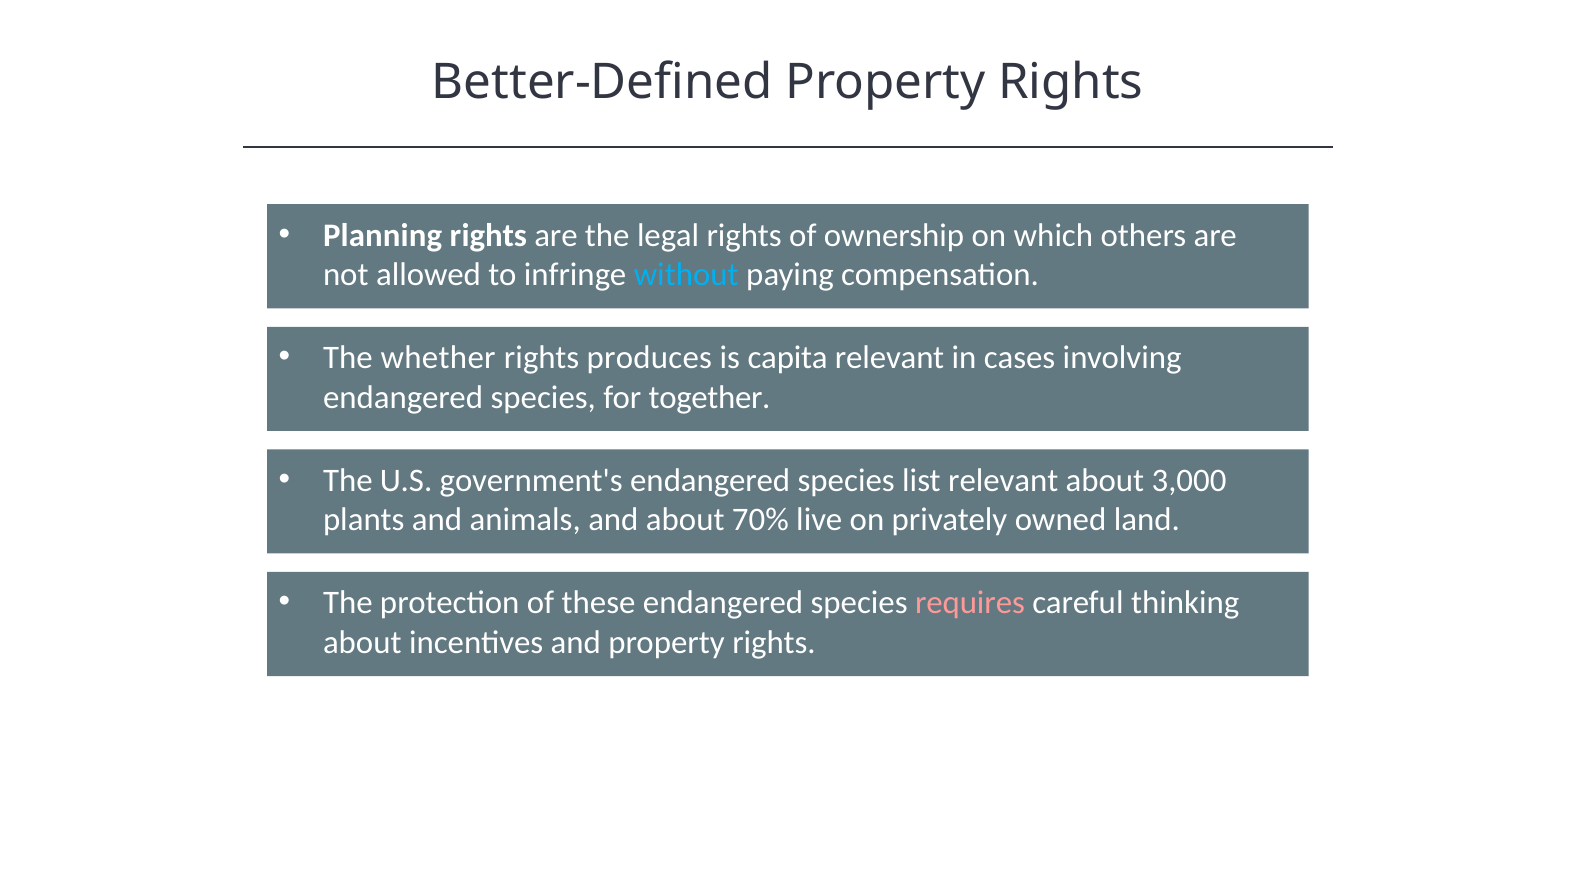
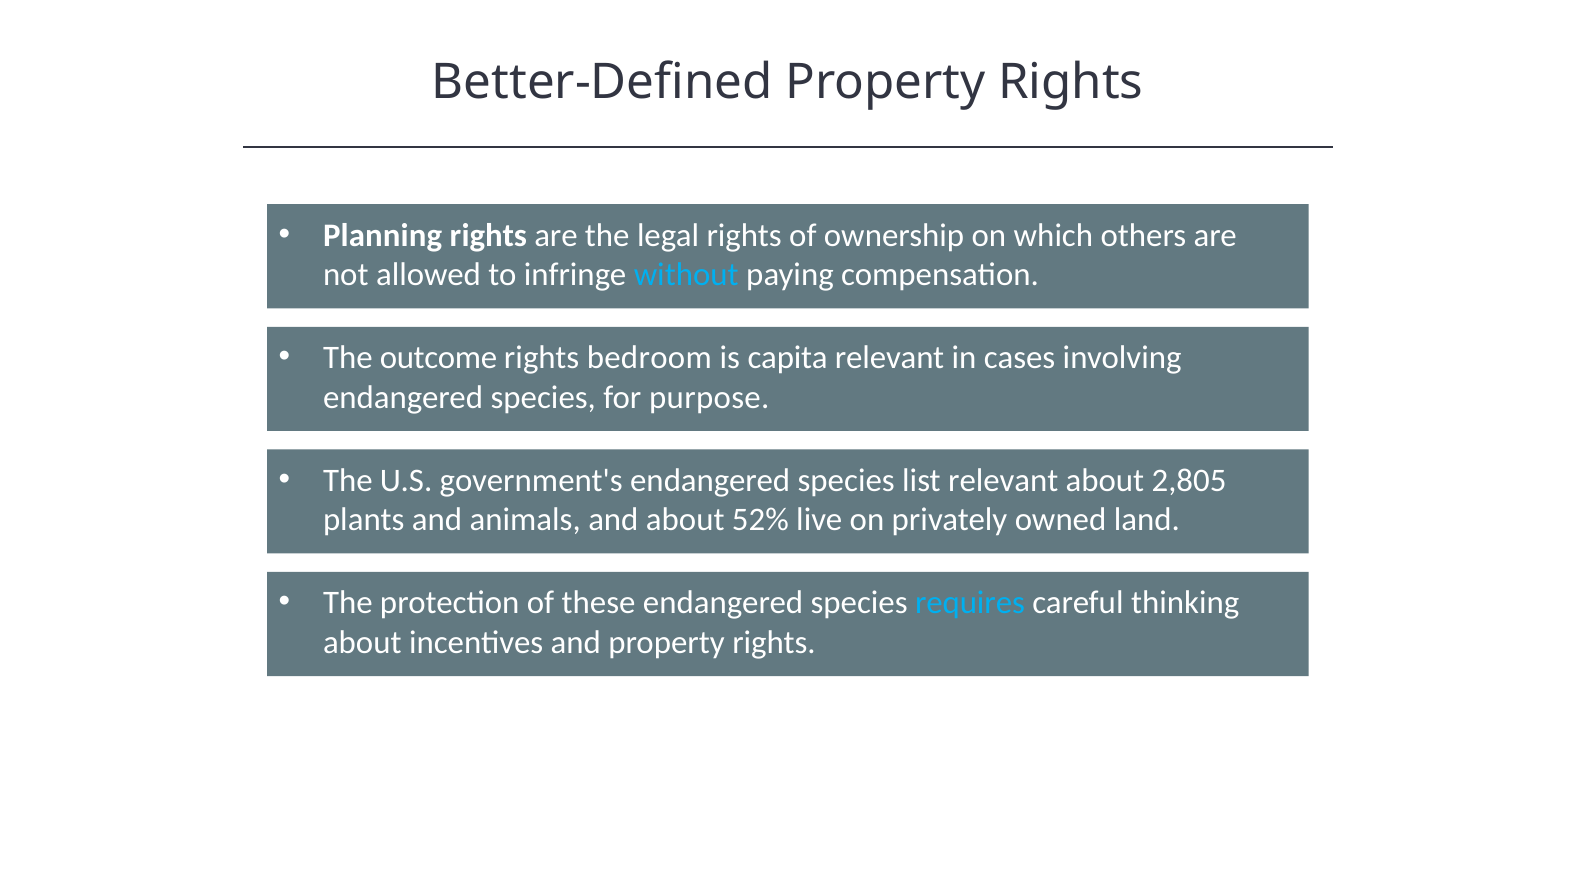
whether: whether -> outcome
produces: produces -> bedroom
together: together -> purpose
3,000: 3,000 -> 2,805
70%: 70% -> 52%
requires colour: pink -> light blue
